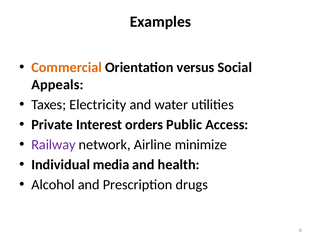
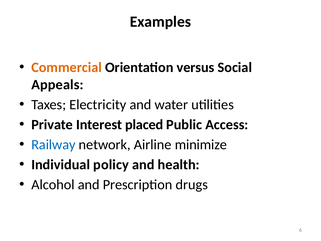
orders: orders -> placed
Railway colour: purple -> blue
media: media -> policy
